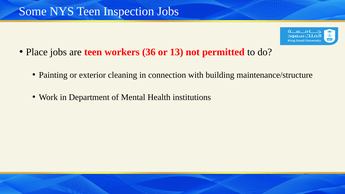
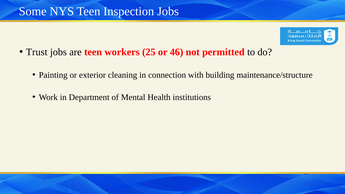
Place: Place -> Trust
36: 36 -> 25
13: 13 -> 46
